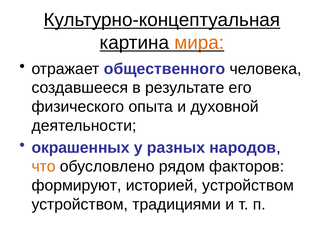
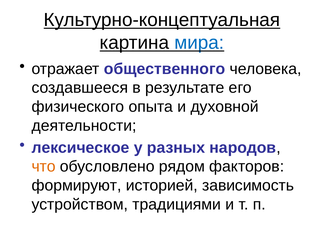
мира colour: orange -> blue
окрашенных: окрашенных -> лексическое
историей устройством: устройством -> зависимость
